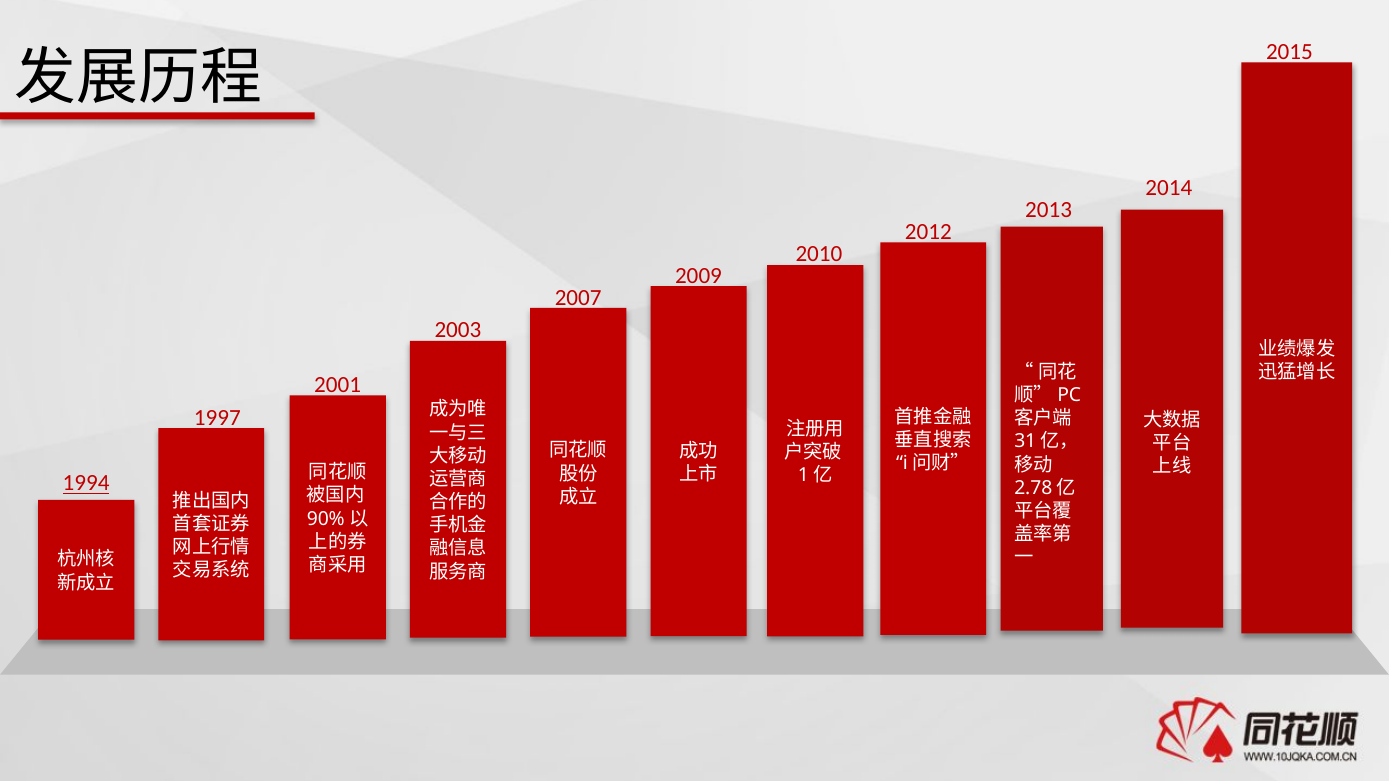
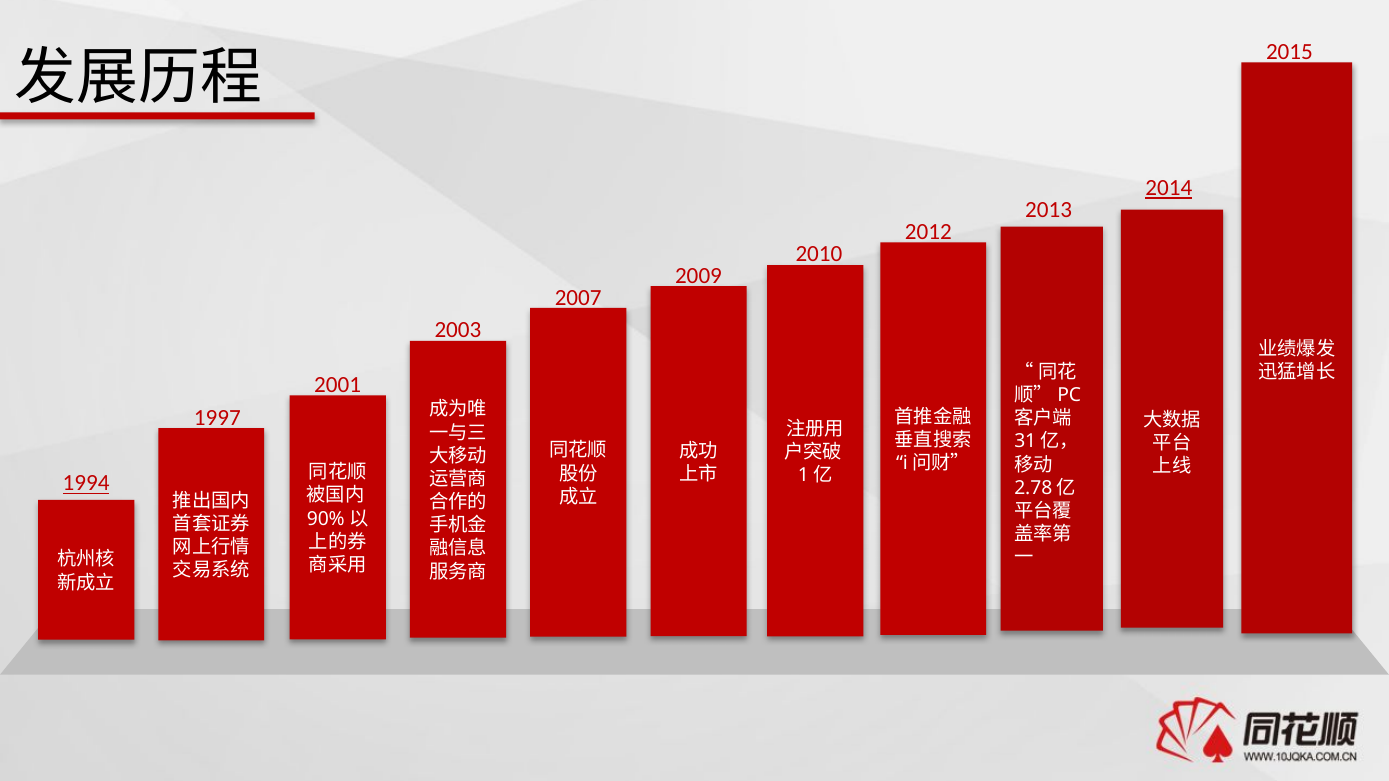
2014 underline: none -> present
